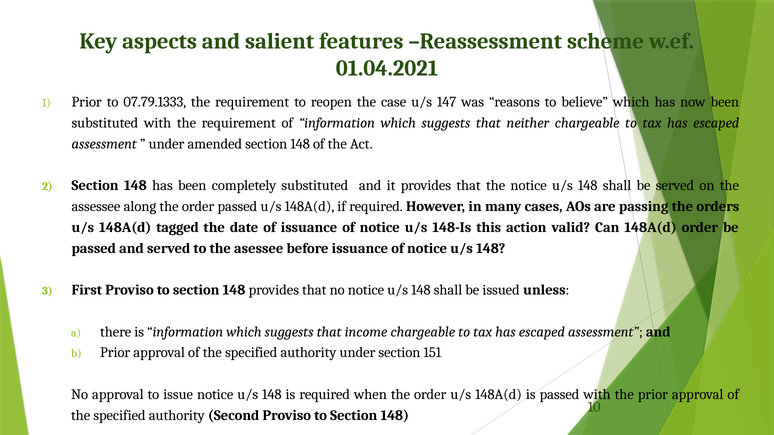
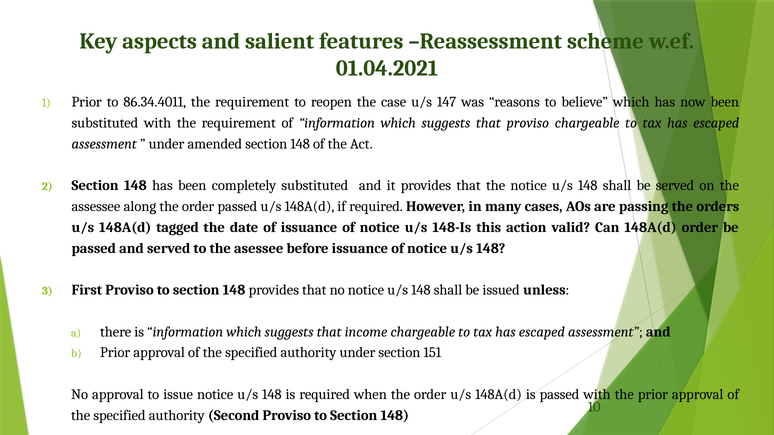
07.79.1333: 07.79.1333 -> 86.34.4011
that neither: neither -> proviso
